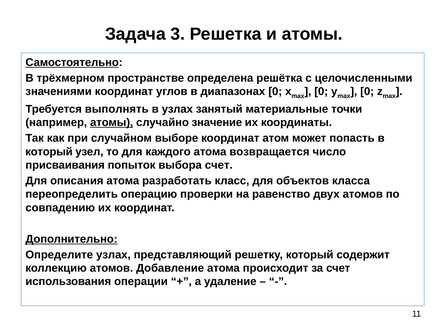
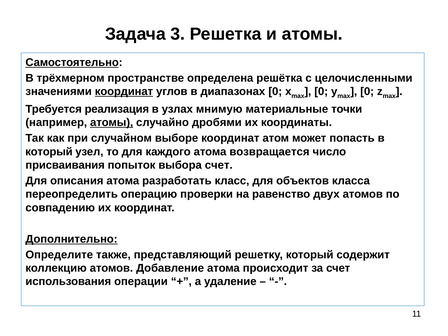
координат at (124, 92) underline: none -> present
выполнять: выполнять -> реализация
занятый: занятый -> мнимую
значение: значение -> дробями
Определите узлах: узлах -> также
